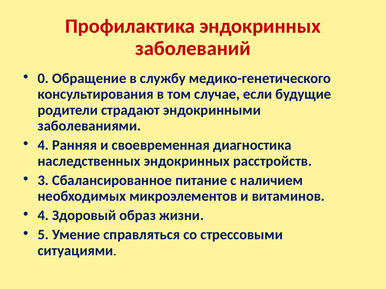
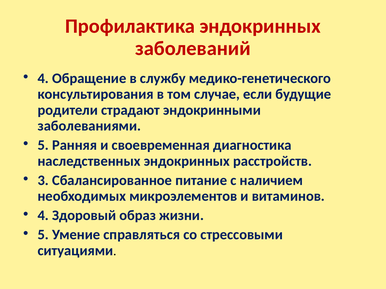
0 at (43, 78): 0 -> 4
4 at (43, 145): 4 -> 5
